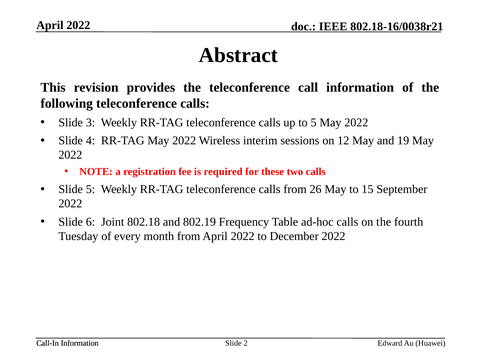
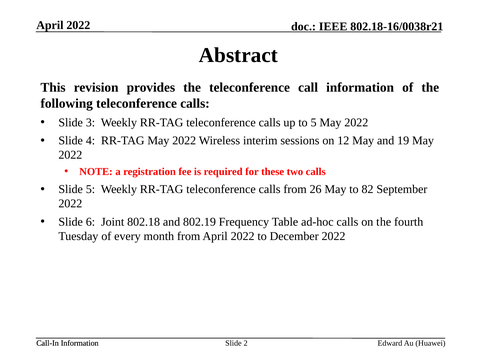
15: 15 -> 82
